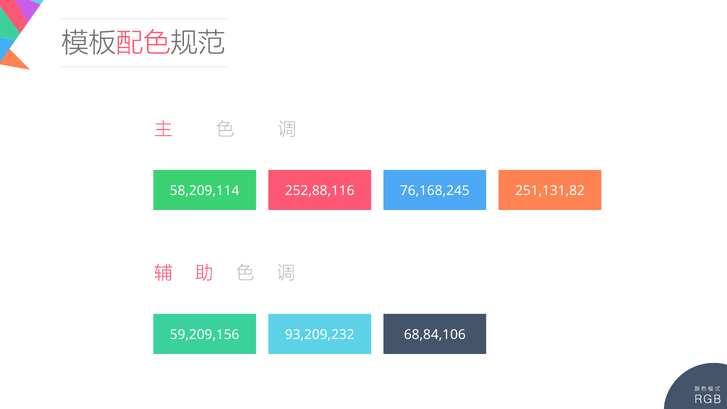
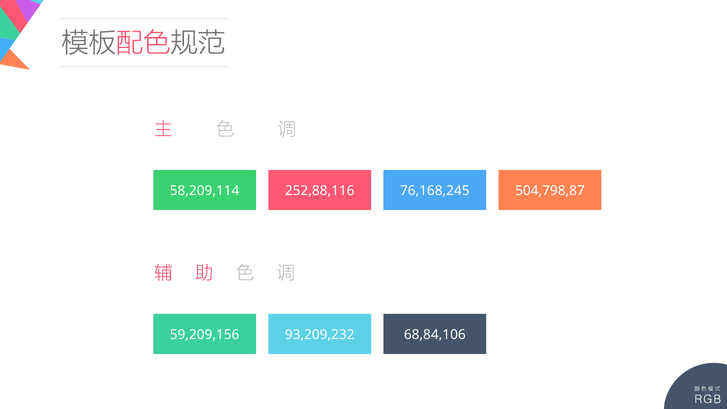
251,131,82: 251,131,82 -> 504,798,87
